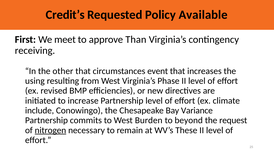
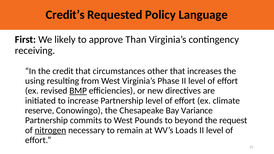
Available: Available -> Language
meet: meet -> likely
other: other -> credit
event: event -> other
BMP underline: none -> present
include: include -> reserve
Burden: Burden -> Pounds
These: These -> Loads
